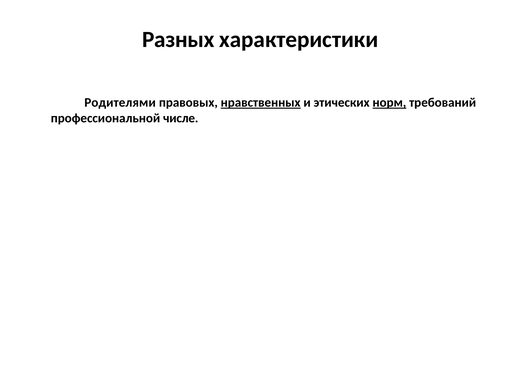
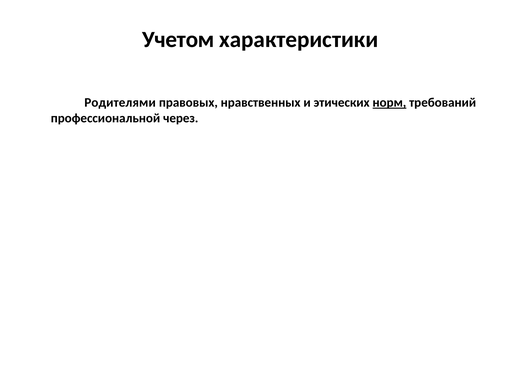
Разных: Разных -> Учетом
нравственных underline: present -> none
числе: числе -> через
